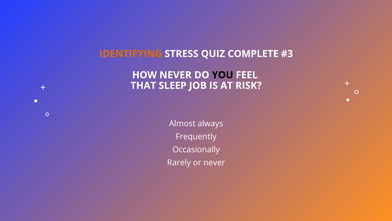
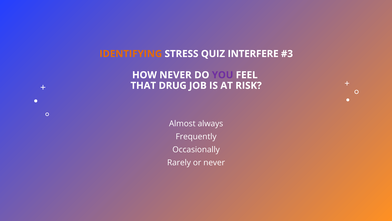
COMPLETE: COMPLETE -> INTERFERE
YOU colour: black -> purple
SLEEP: SLEEP -> DRUG
